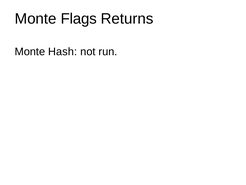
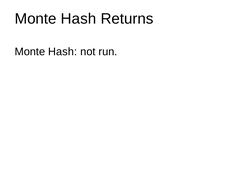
Flags at (79, 19): Flags -> Hash
